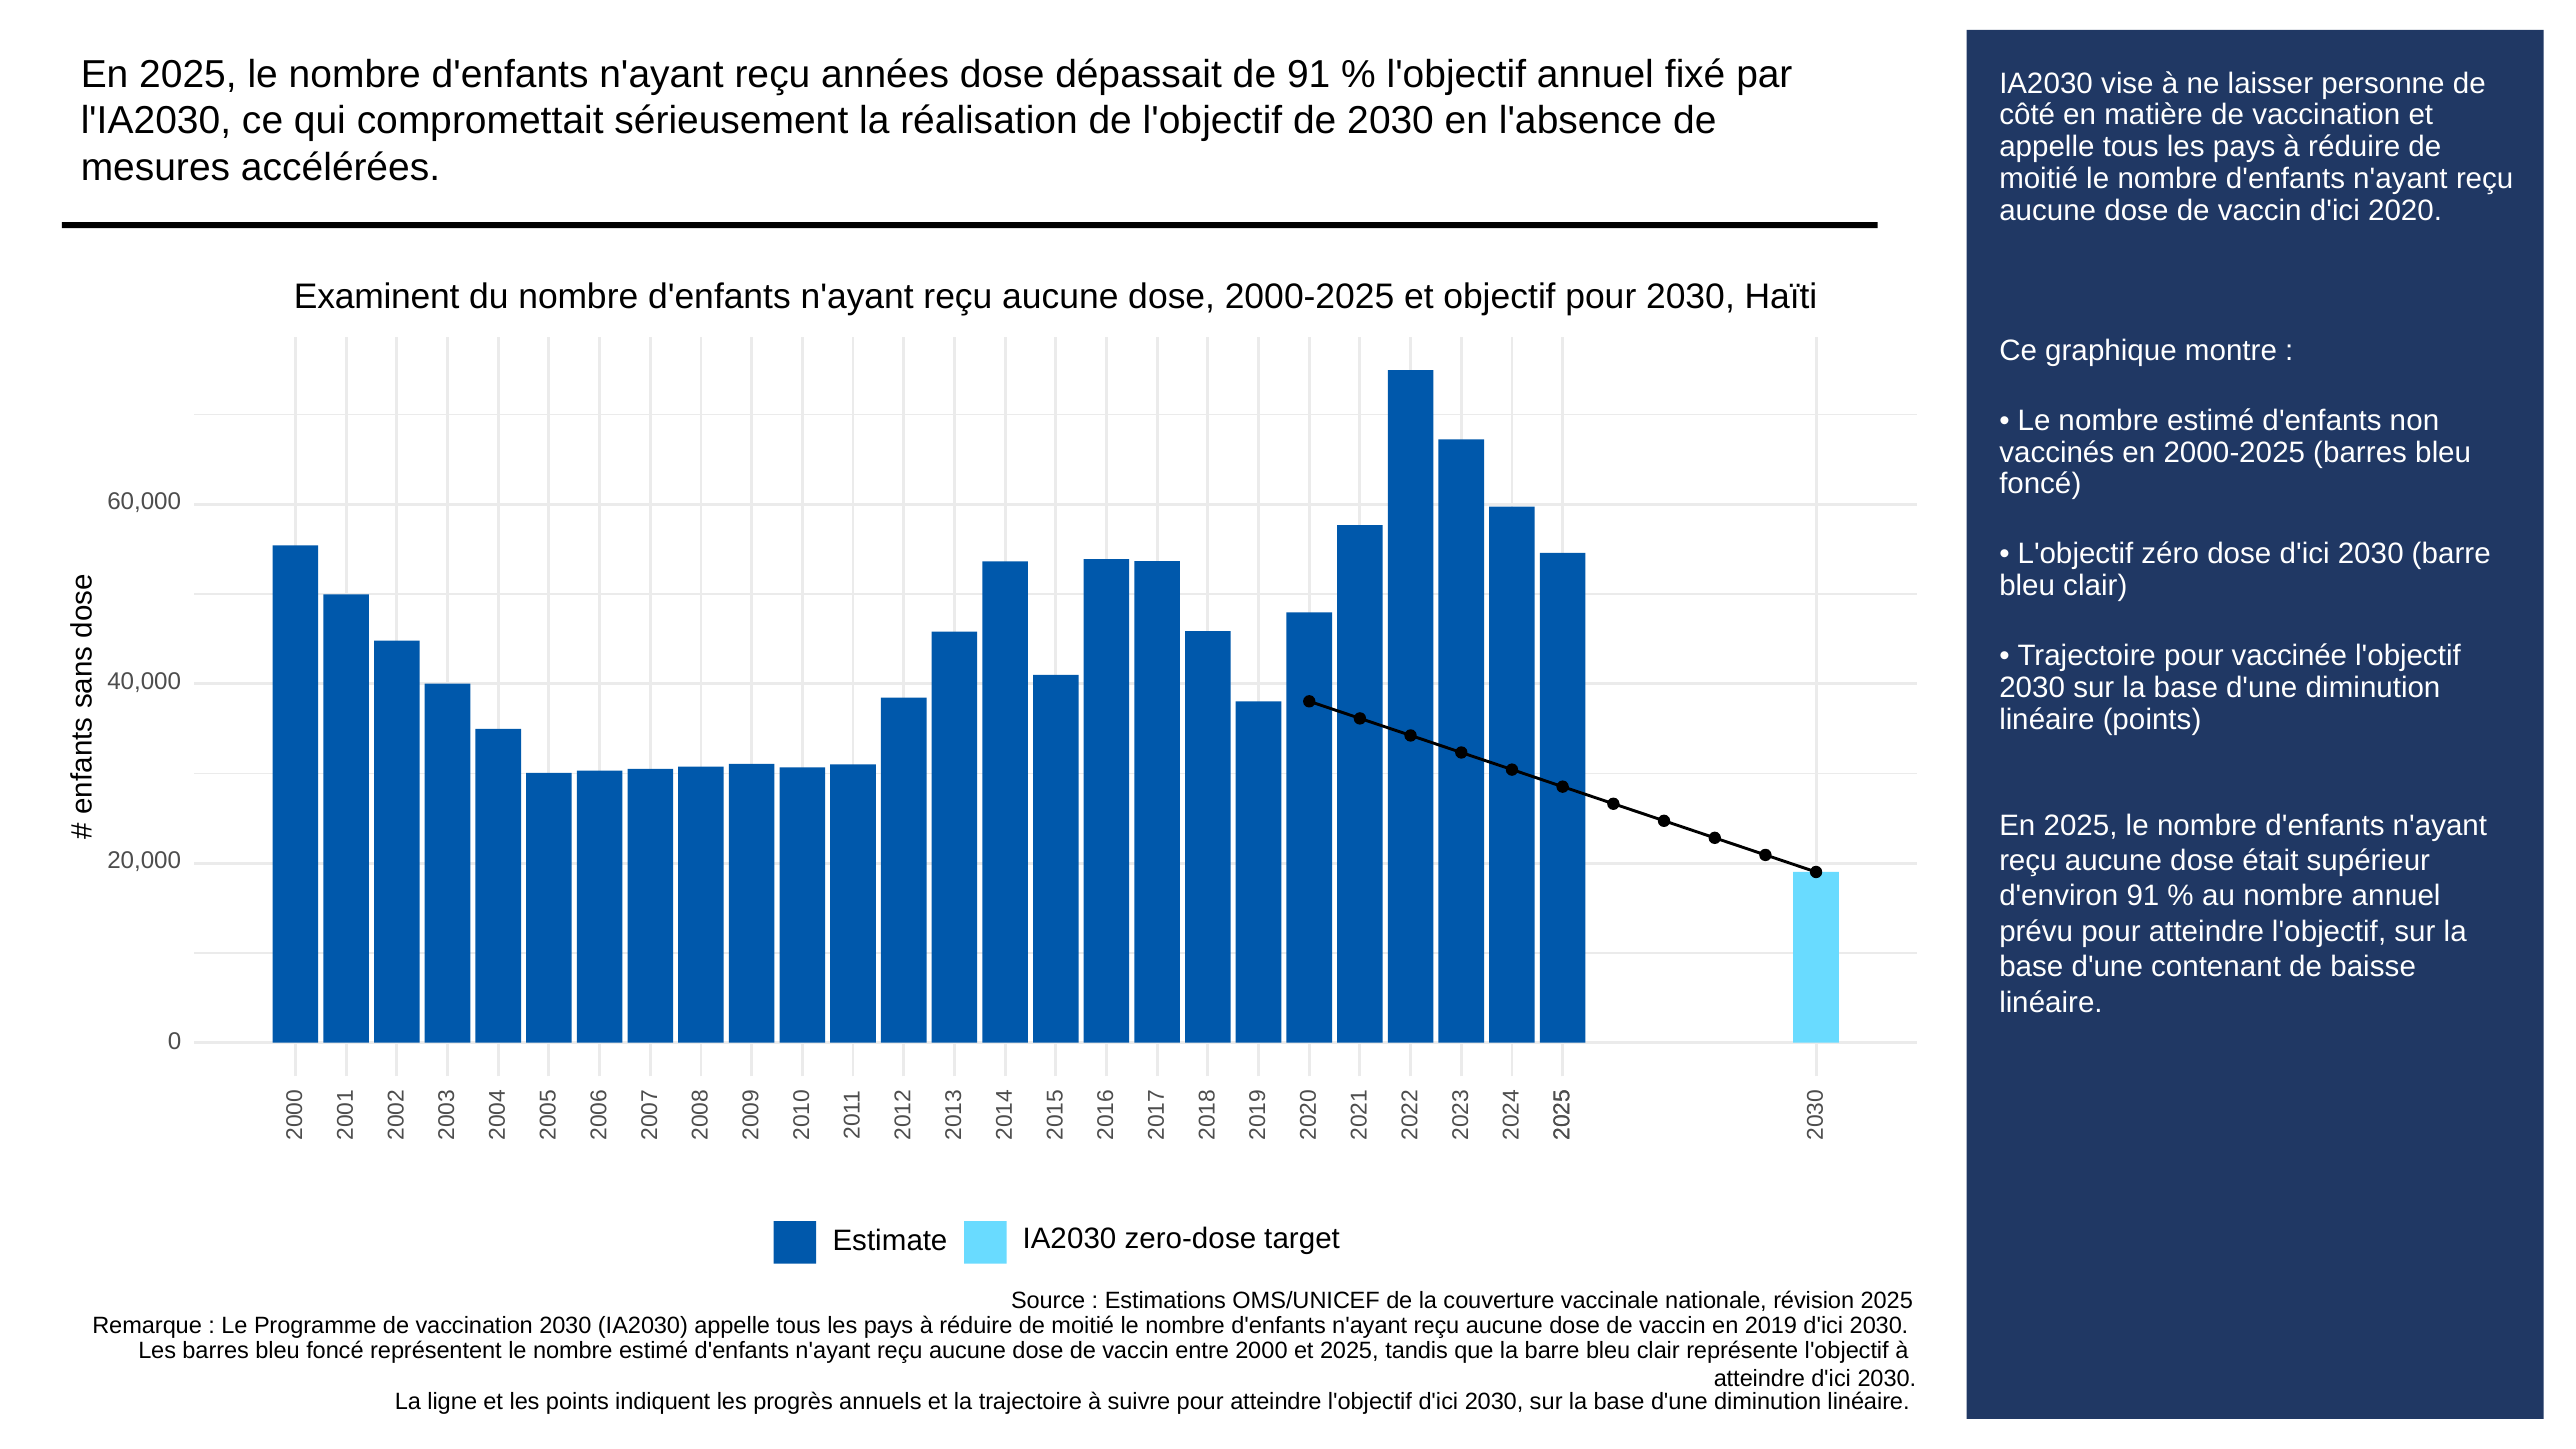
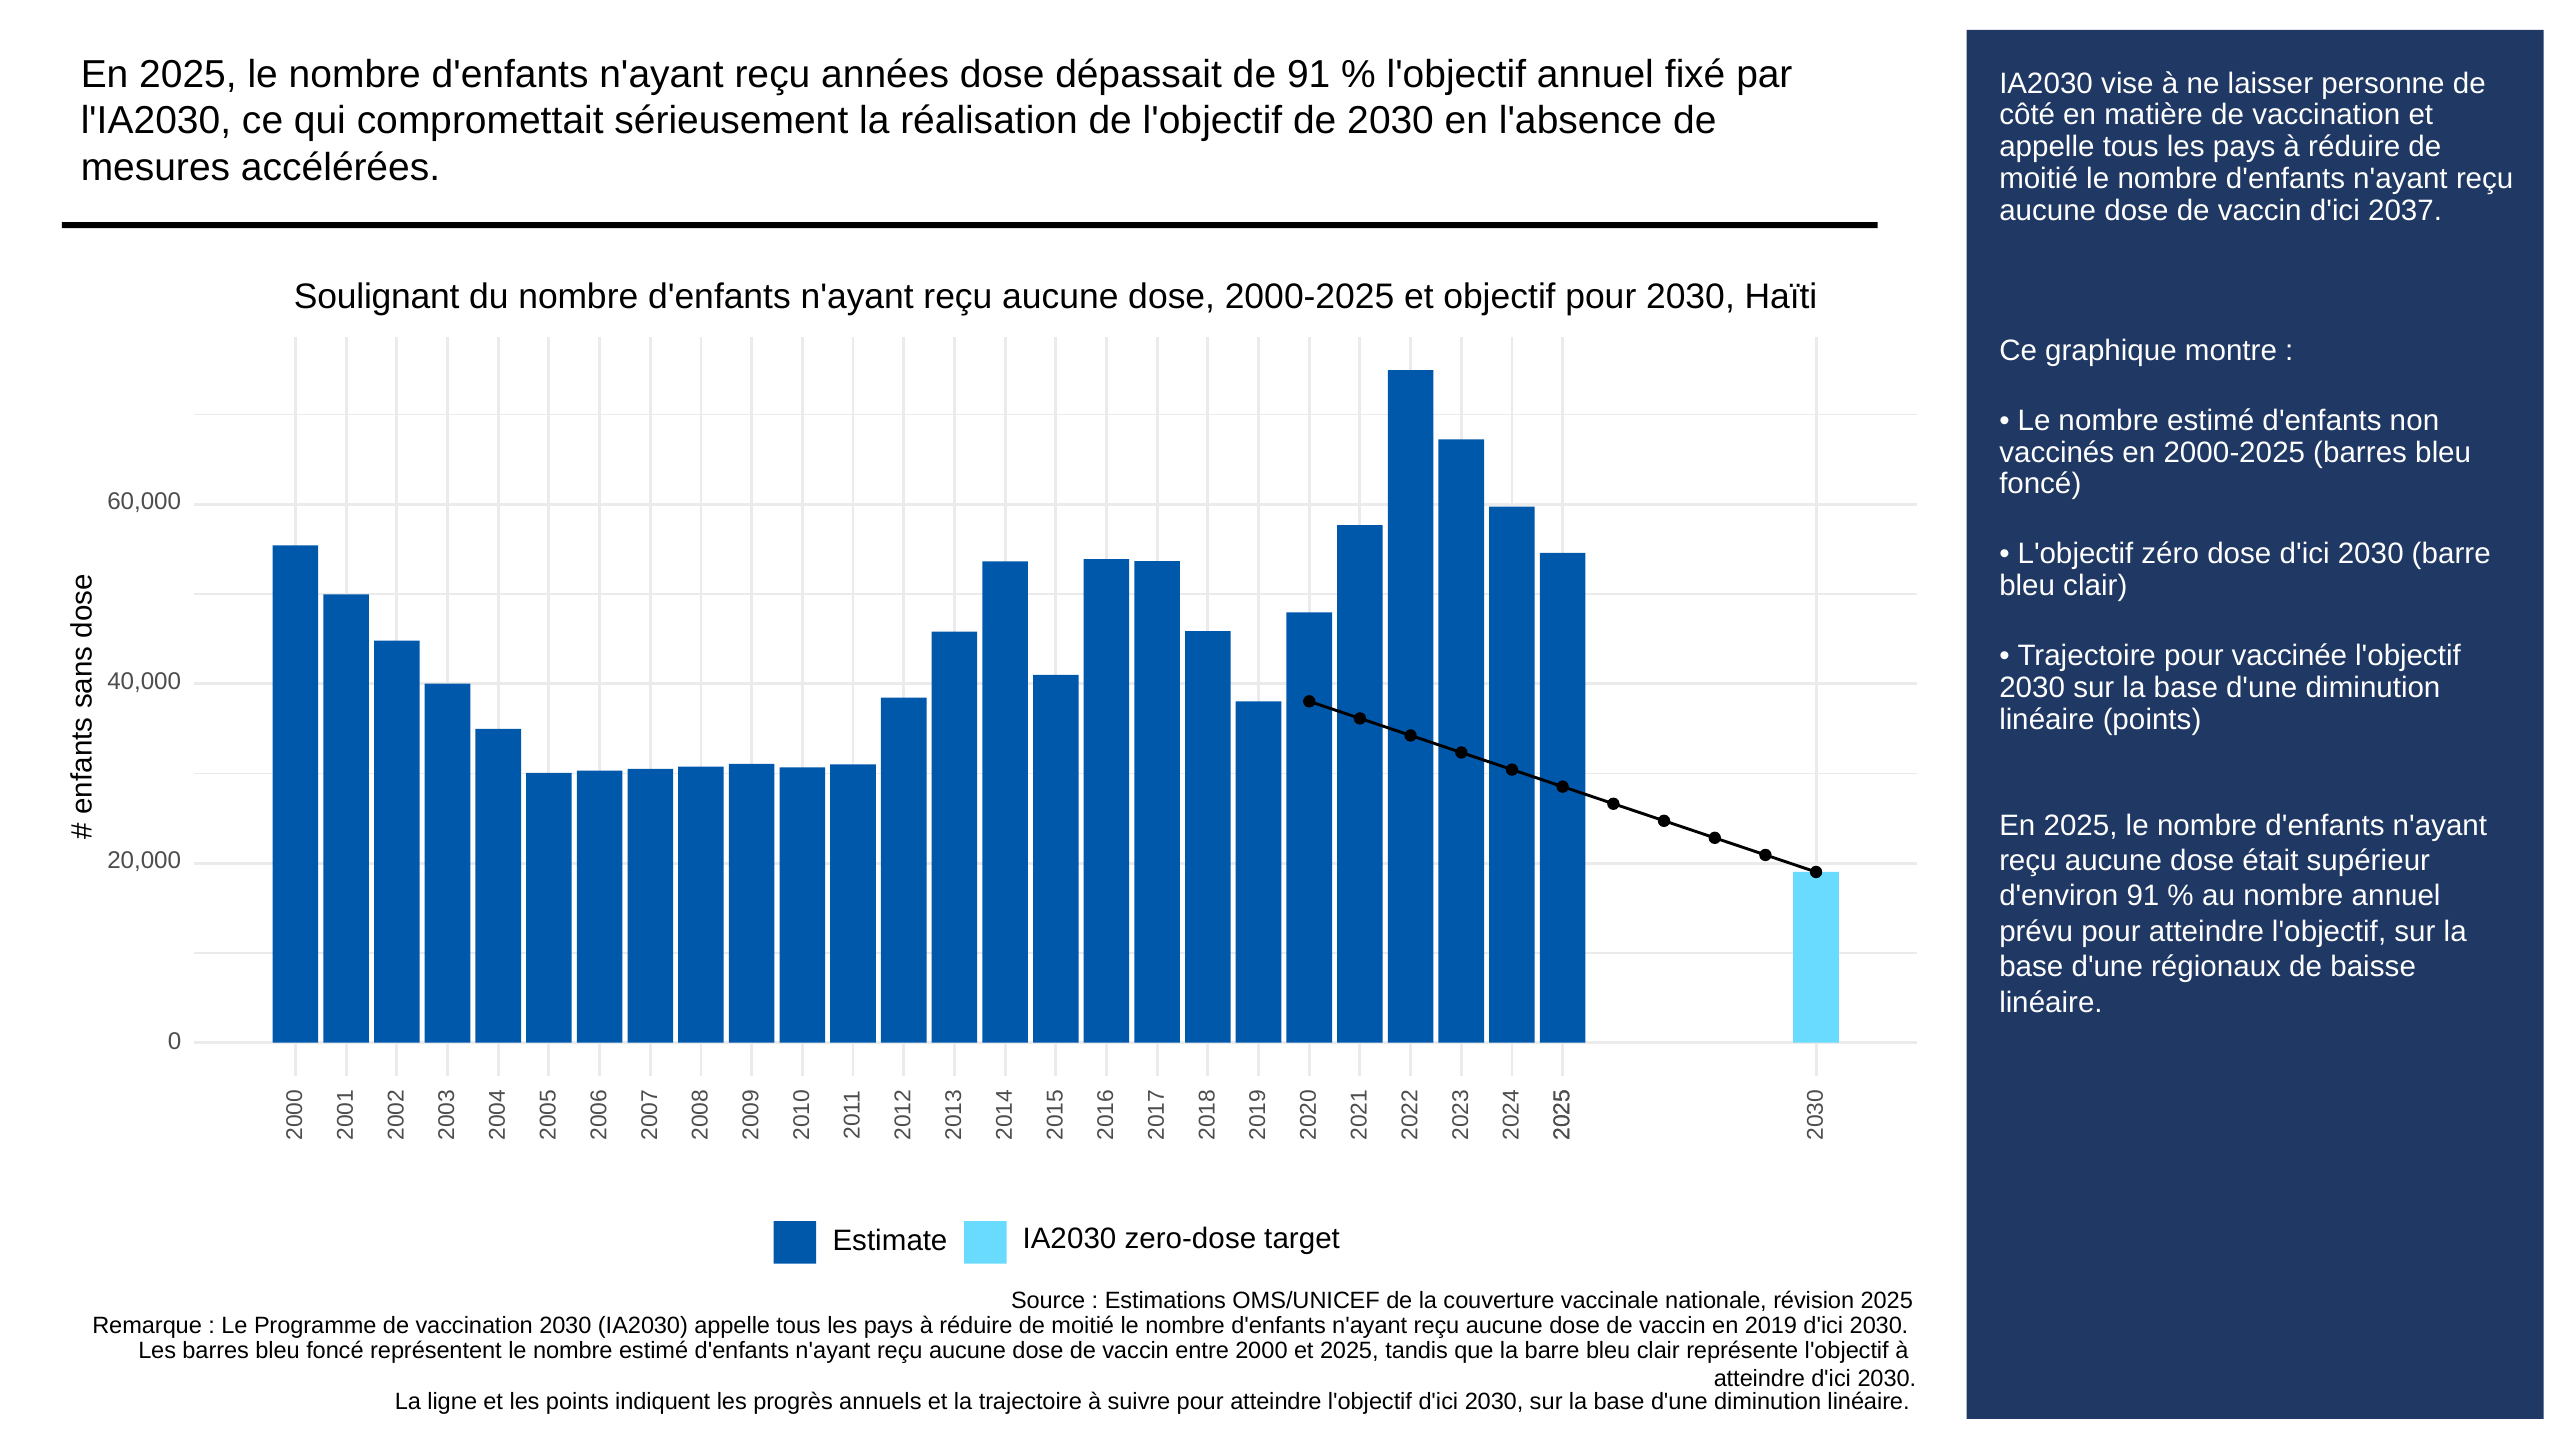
2020: 2020 -> 2037
Examinent: Examinent -> Soulignant
contenant: contenant -> régionaux
